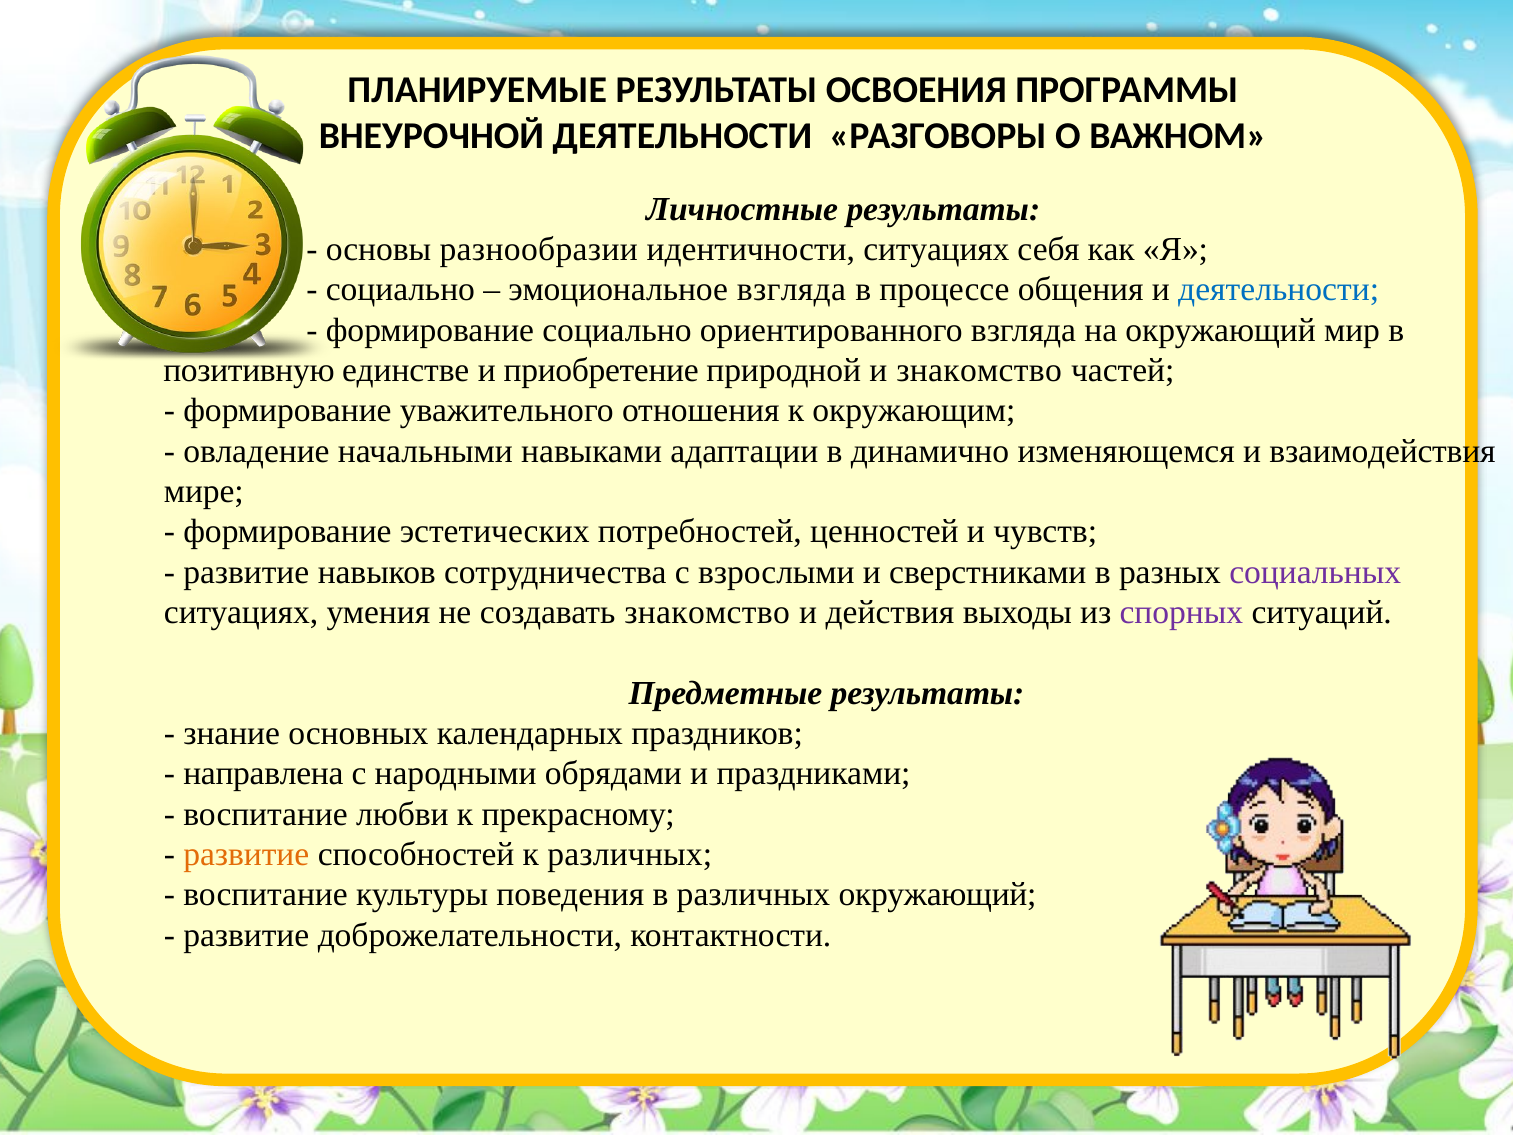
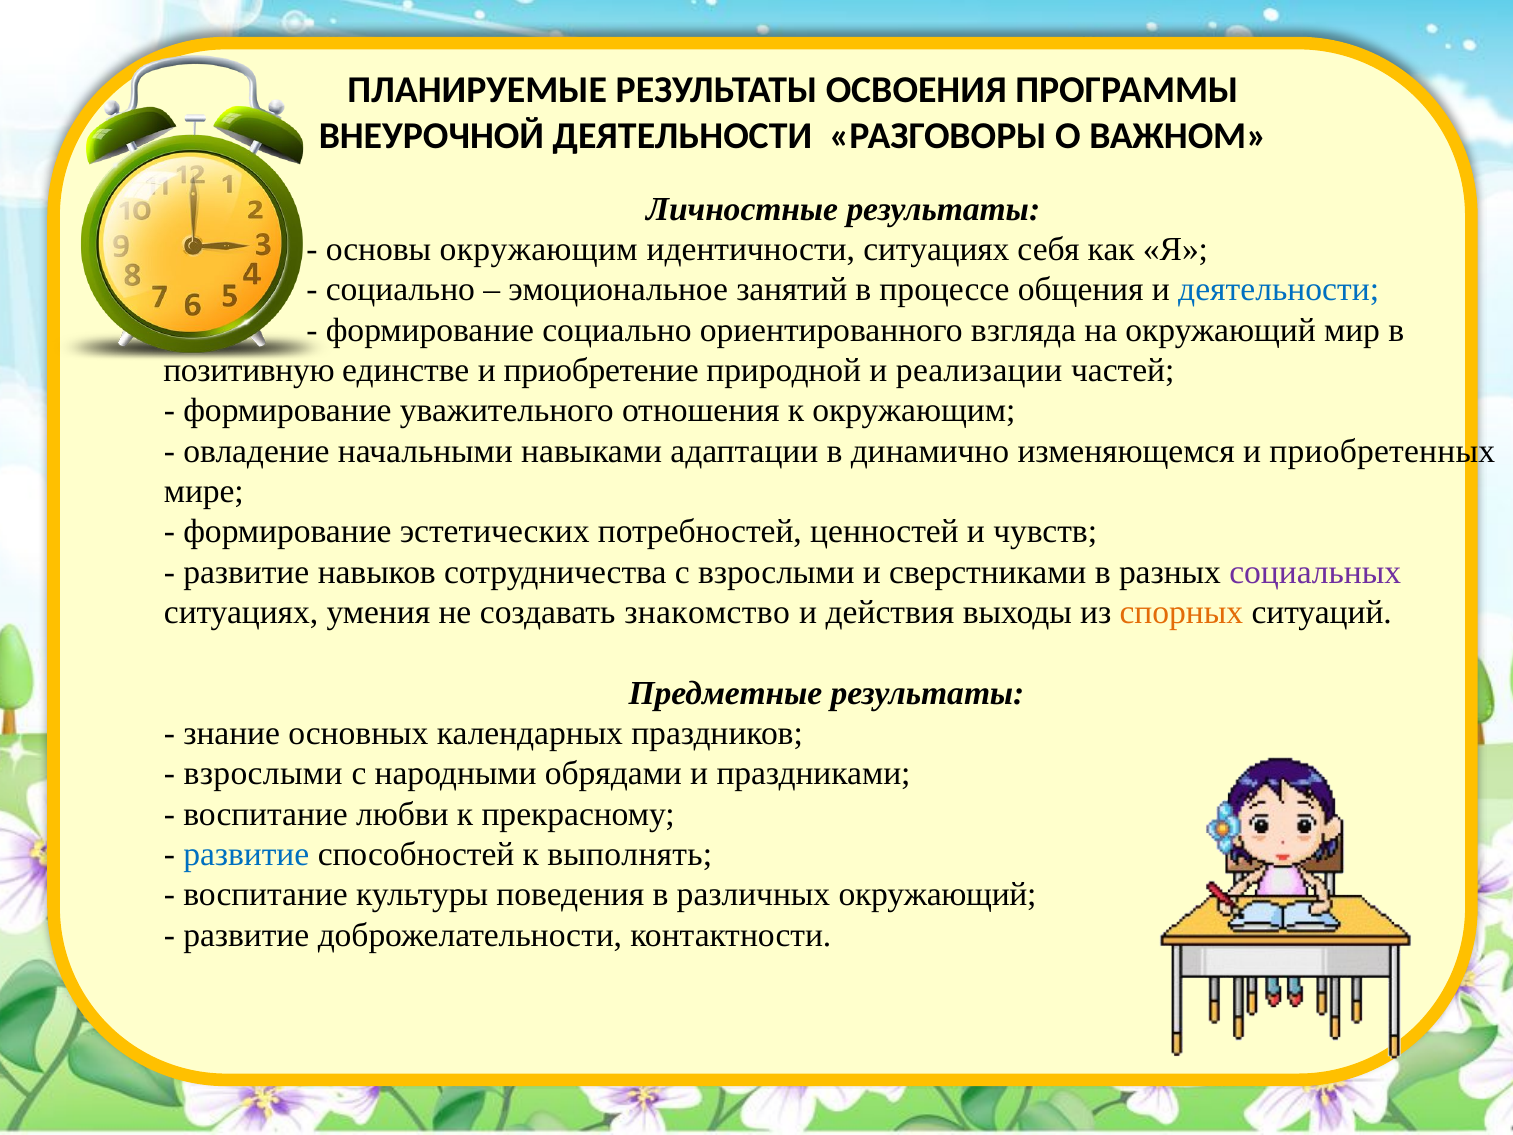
основы разнообразии: разнообразии -> окружающим
эмоциональное взгляда: взгляда -> занятий
и знакомство: знакомство -> реализации
взаимодействия: взаимодействия -> приобретенных
спорных colour: purple -> orange
направлена at (263, 774): направлена -> взрослыми
развитие at (246, 854) colour: orange -> blue
к различных: различных -> выполнять
